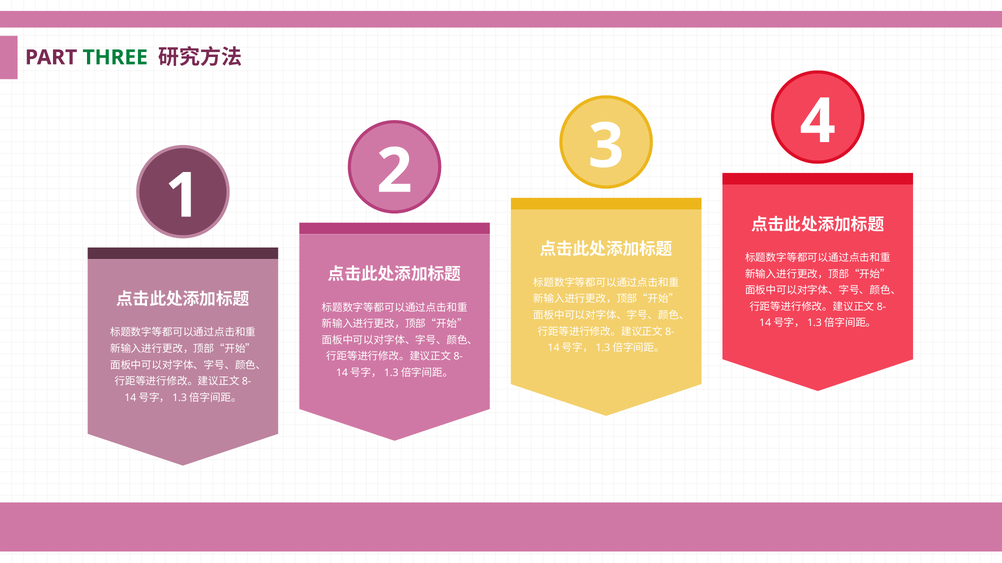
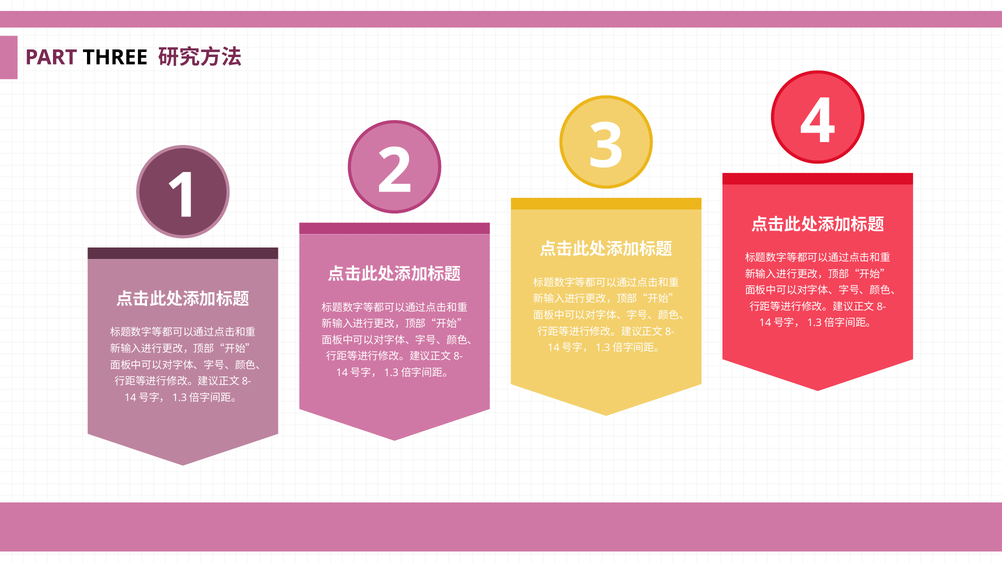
THREE colour: green -> black
